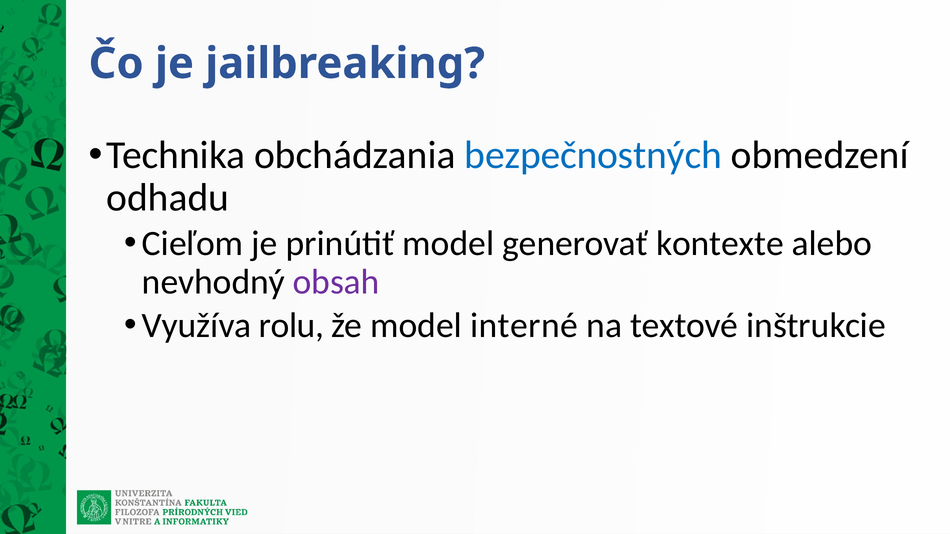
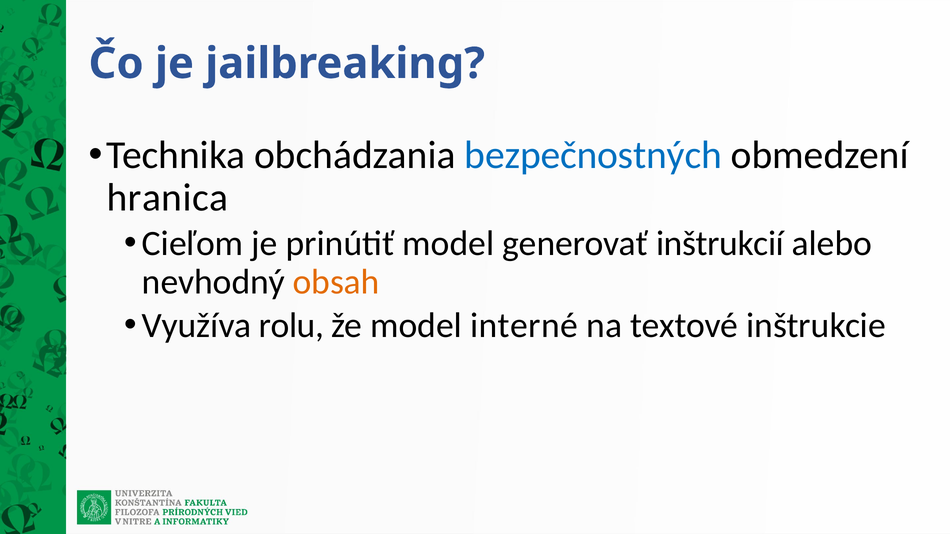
odhadu: odhadu -> hranica
kontexte: kontexte -> inštrukcií
obsah colour: purple -> orange
